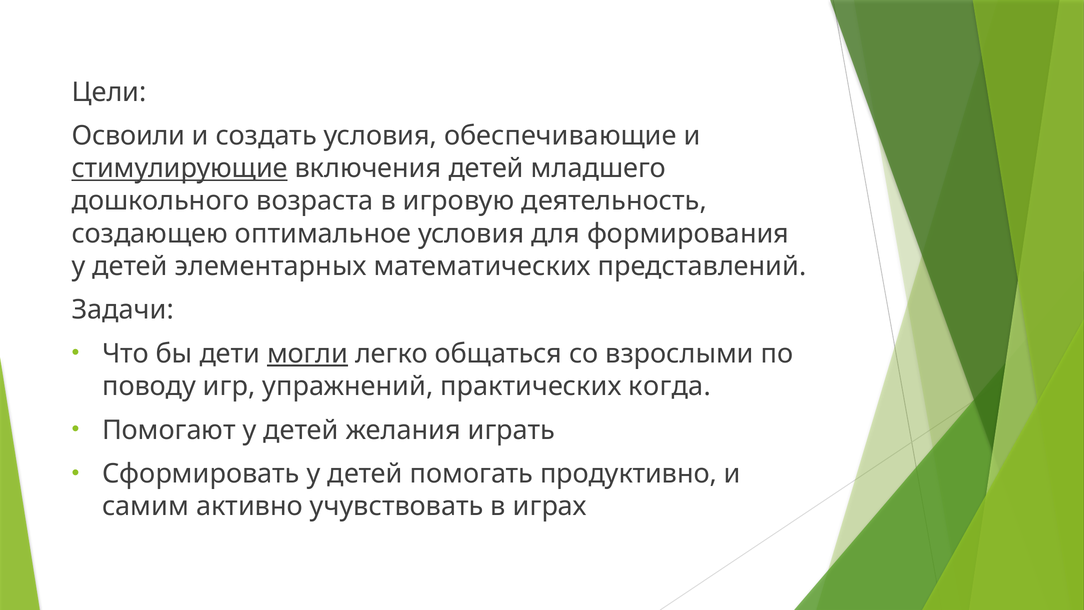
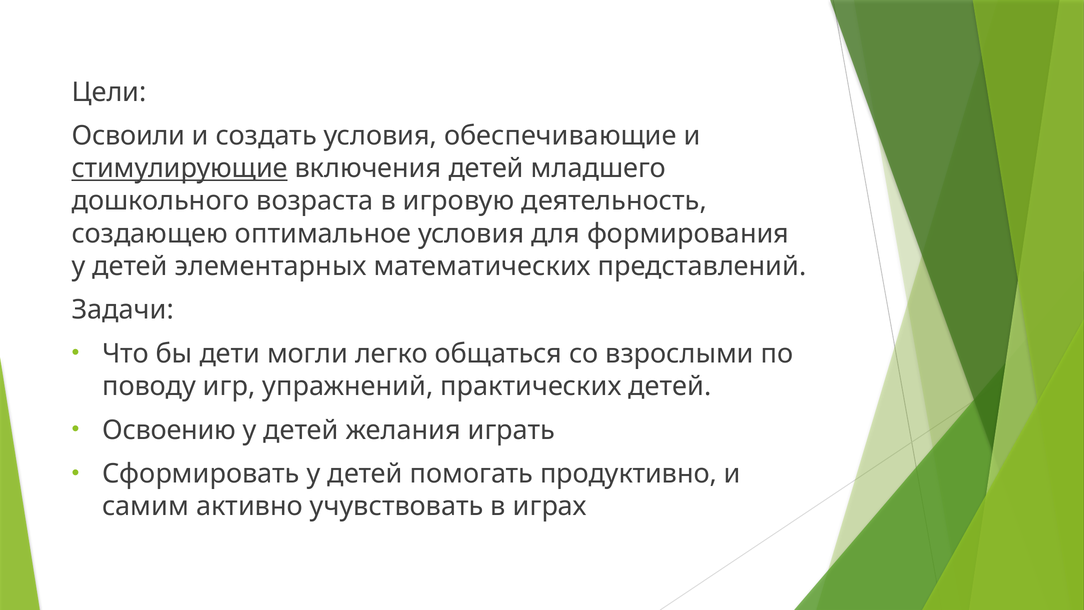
могли underline: present -> none
практических когда: когда -> детей
Помогают: Помогают -> Освоению
